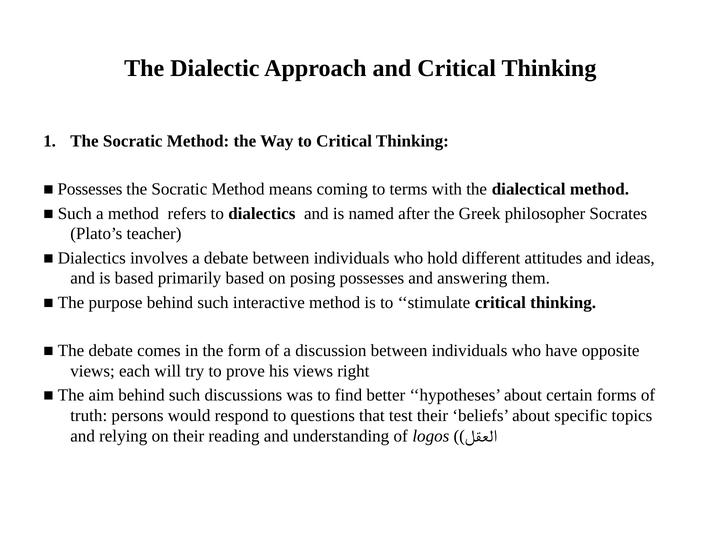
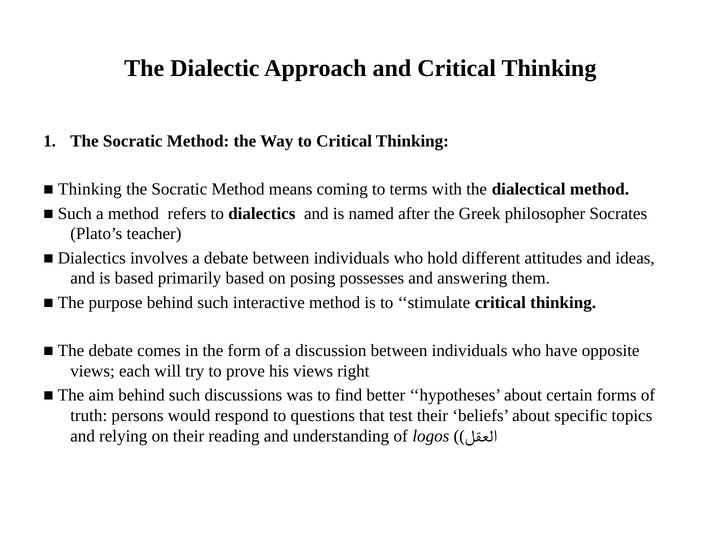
Possesses at (90, 189): Possesses -> Thinking
